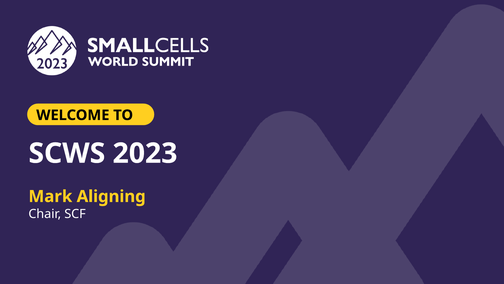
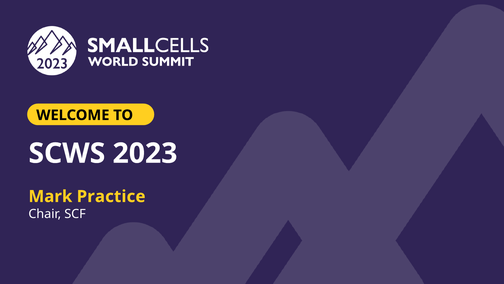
Aligning: Aligning -> Practice
